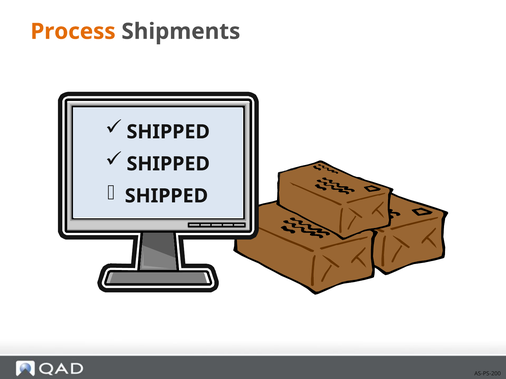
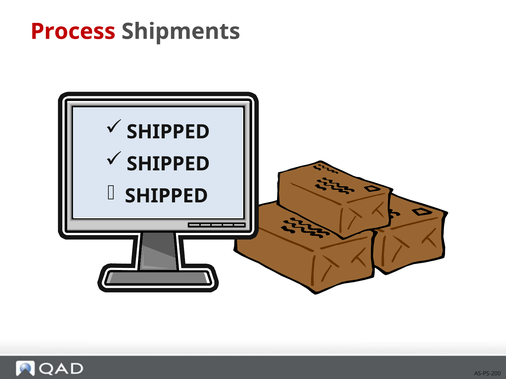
Process colour: orange -> red
